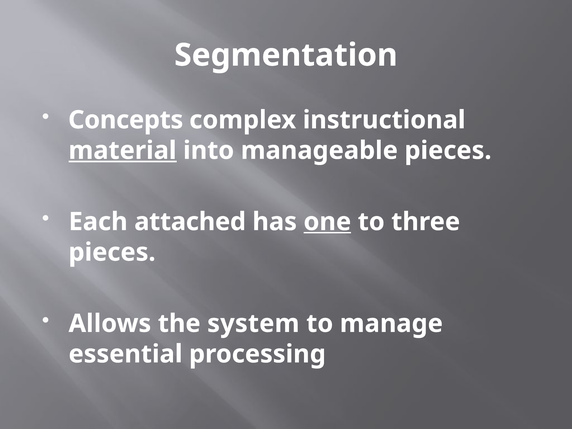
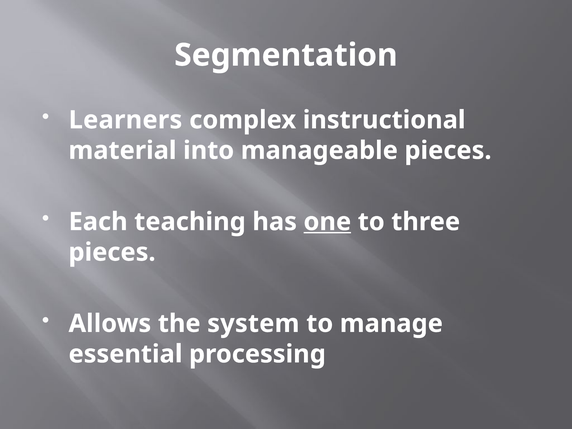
Concepts: Concepts -> Learners
material underline: present -> none
attached: attached -> teaching
